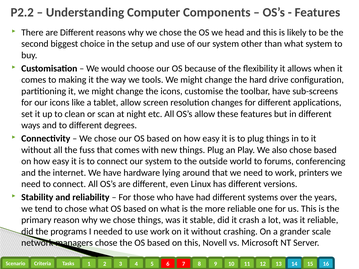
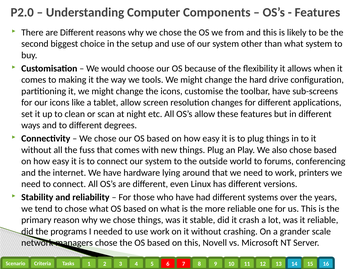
P2.2: P2.2 -> P2.0
head: head -> from
